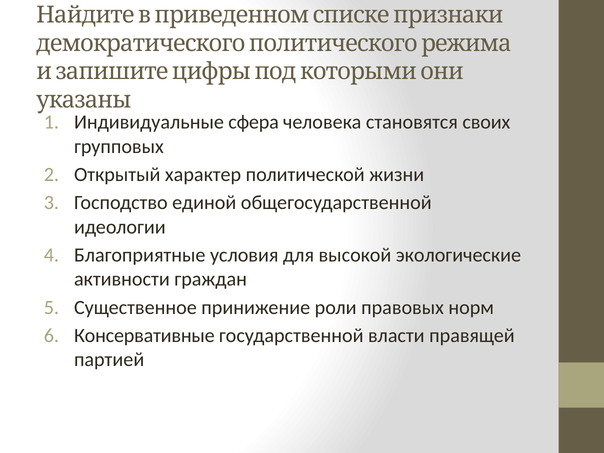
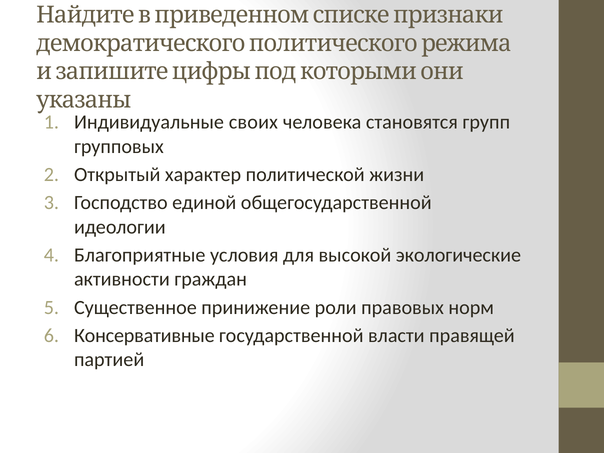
сфера: сфера -> своих
своих: своих -> групп
